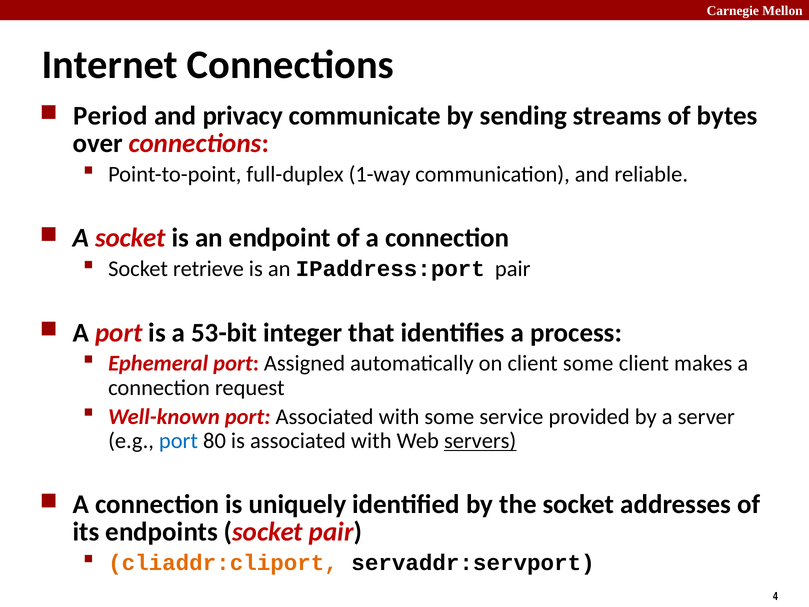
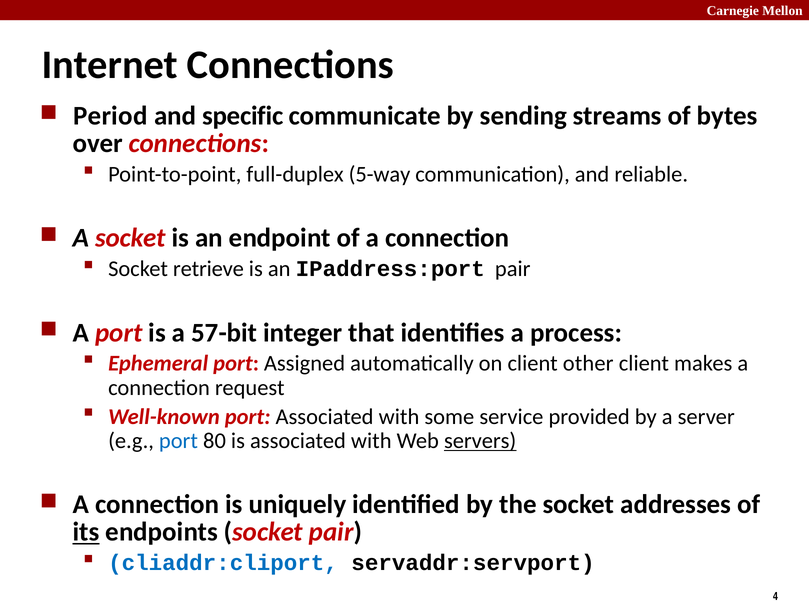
privacy: privacy -> specific
1-way: 1-way -> 5-way
53-bit: 53-bit -> 57-bit
client some: some -> other
its underline: none -> present
cliaddr:cliport colour: orange -> blue
